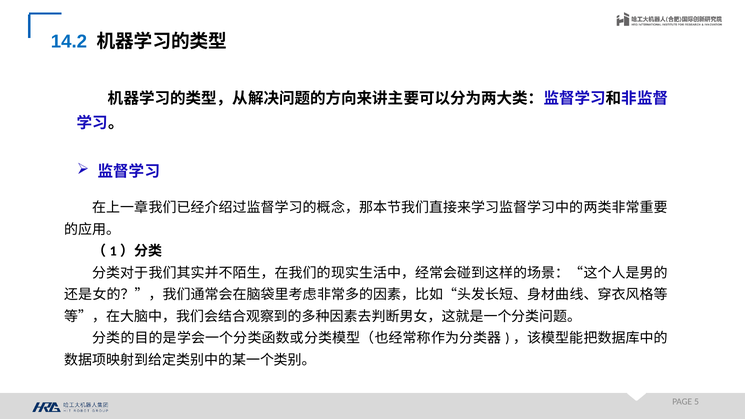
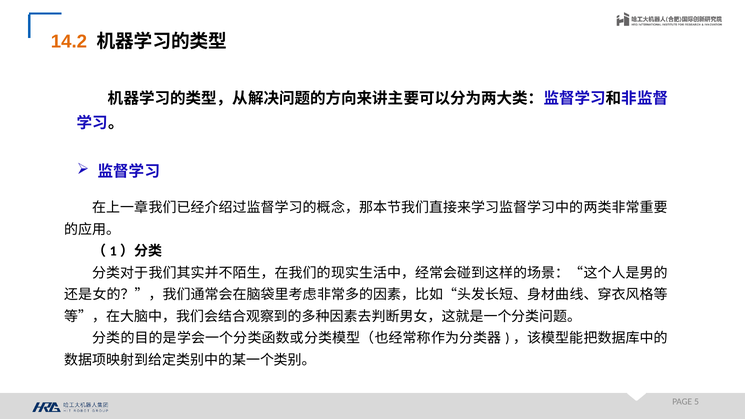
14.2 colour: blue -> orange
